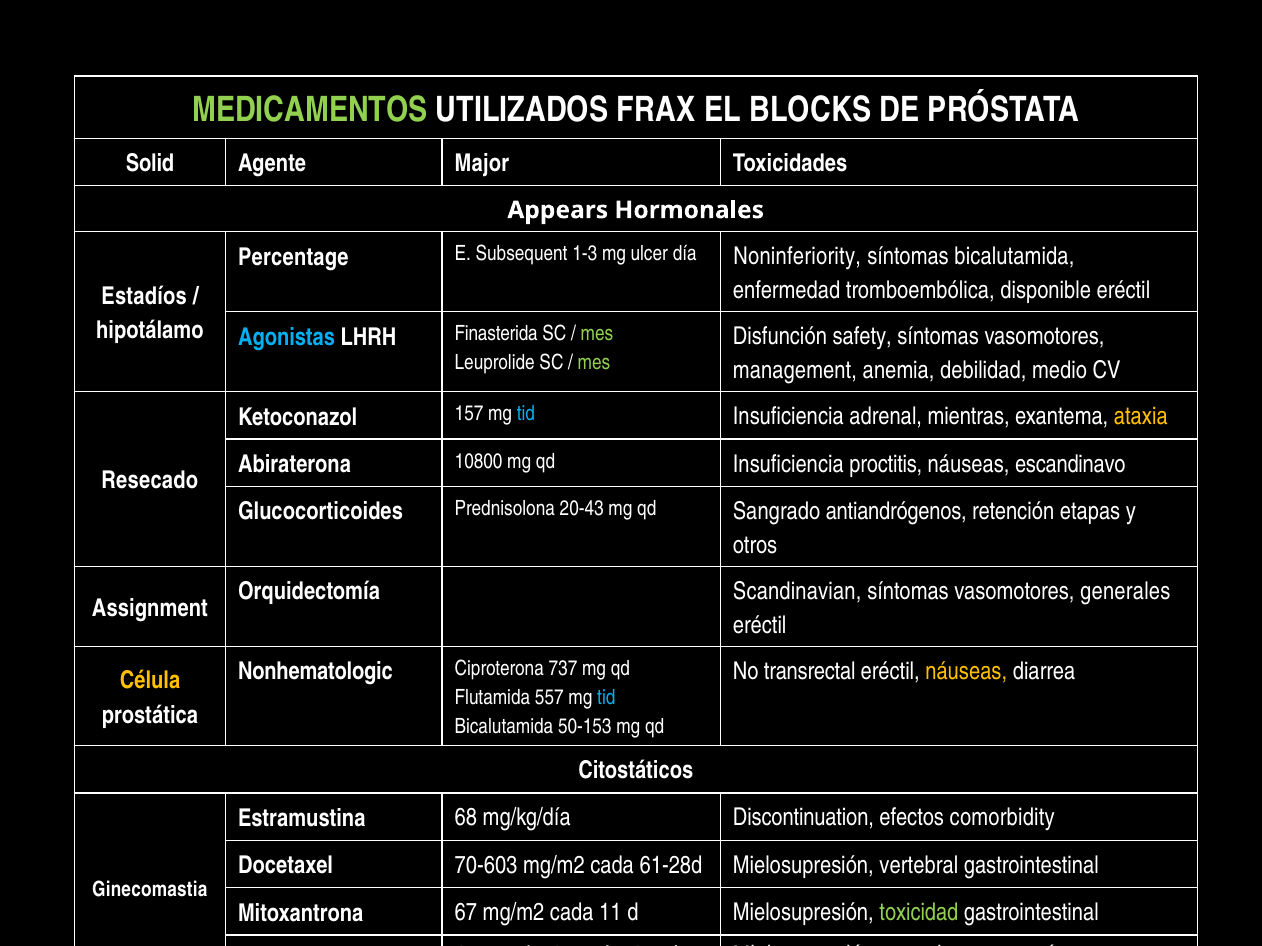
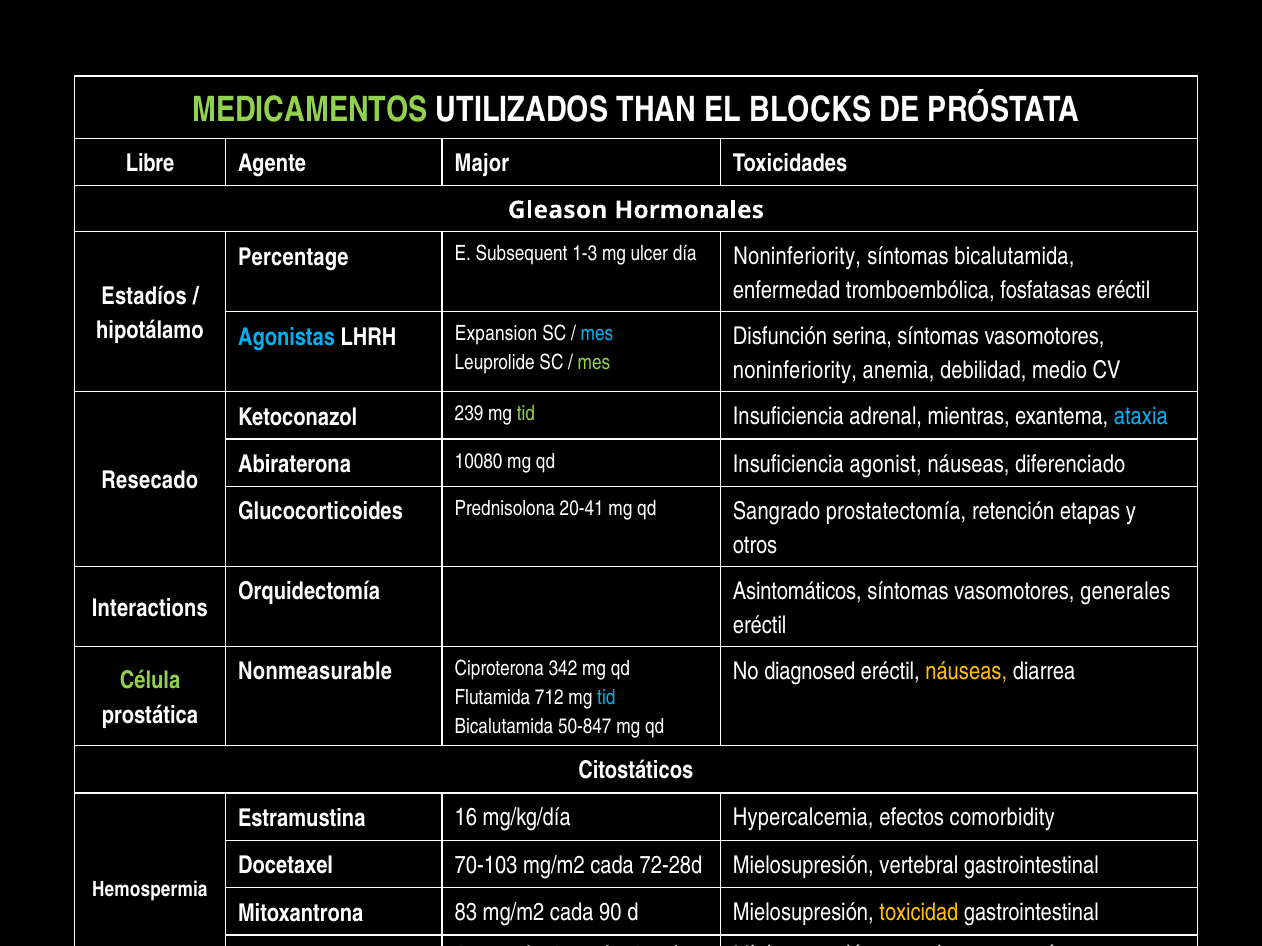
FRAX: FRAX -> THAN
Solid: Solid -> Libre
Appears: Appears -> Gleason
disponible: disponible -> fosfatasas
safety: safety -> serina
Finasterida: Finasterida -> Expansion
mes at (597, 334) colour: light green -> light blue
management at (795, 371): management -> noninferiority
157: 157 -> 239
tid at (526, 414) colour: light blue -> light green
ataxia colour: yellow -> light blue
10800: 10800 -> 10080
proctitis: proctitis -> agonist
escandinavo: escandinavo -> diferenciado
20-43: 20-43 -> 20-41
antiandrógenos: antiandrógenos -> prostatectomía
Scandinavian: Scandinavian -> Asintomáticos
Assignment: Assignment -> Interactions
transrectal: transrectal -> diagnosed
Nonhematologic: Nonhematologic -> Nonmeasurable
737: 737 -> 342
Célula colour: yellow -> light green
557: 557 -> 712
50-153: 50-153 -> 50-847
68: 68 -> 16
Discontinuation: Discontinuation -> Hypercalcemia
70-603: 70-603 -> 70-103
61-28d: 61-28d -> 72-28d
Ginecomastia: Ginecomastia -> Hemospermia
67: 67 -> 83
11: 11 -> 90
toxicidad colour: light green -> yellow
